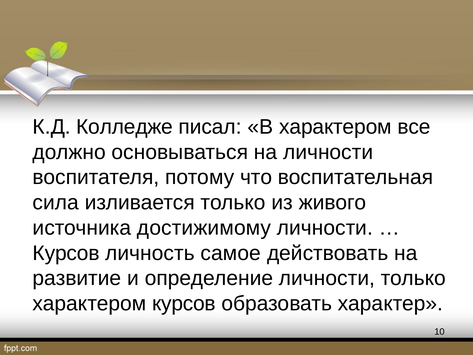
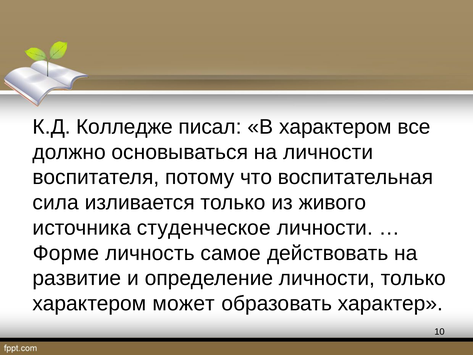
достижимому: достижимому -> студенческое
Курсов at (66, 253): Курсов -> Форме
характером курсов: курсов -> может
